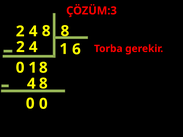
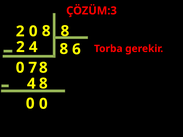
2 4: 4 -> 0
1 at (64, 49): 1 -> 8
0 1: 1 -> 7
